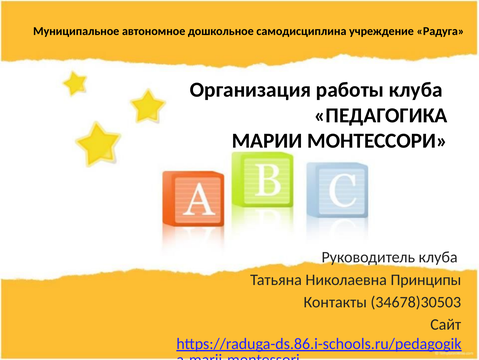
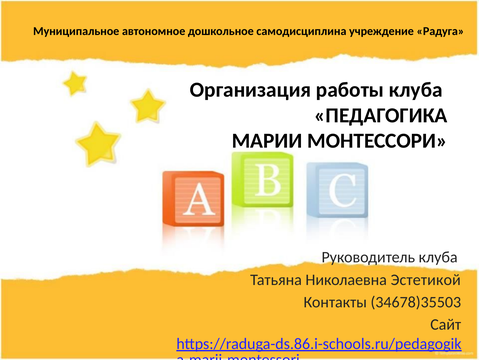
Принципы: Принципы -> Эстетикой
34678)30503: 34678)30503 -> 34678)35503
